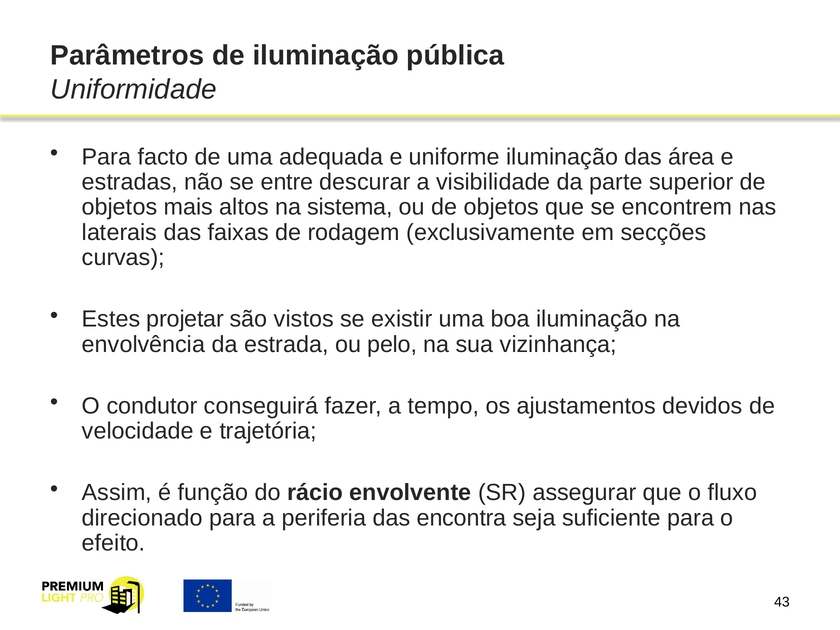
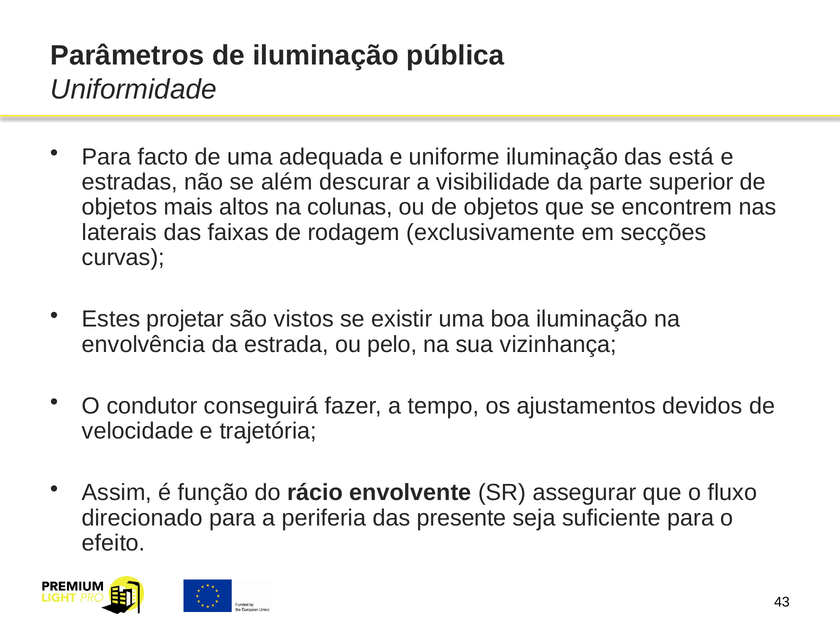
área: área -> está
entre: entre -> além
sistema: sistema -> colunas
encontra: encontra -> presente
